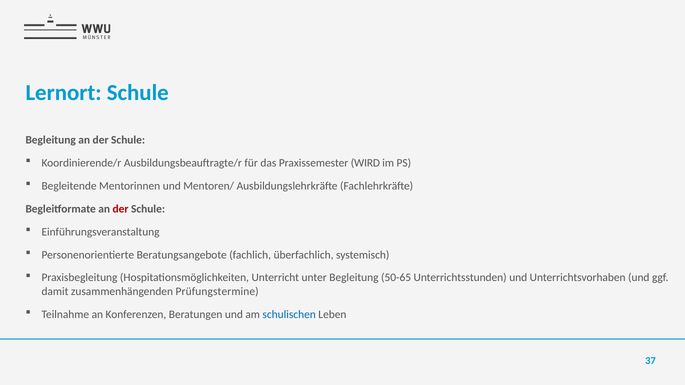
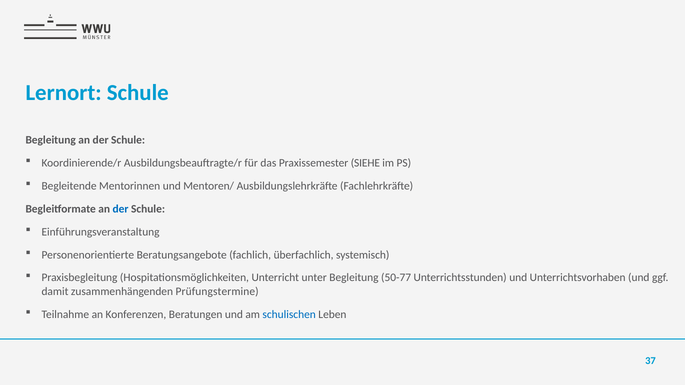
WIRD: WIRD -> SIEHE
der at (121, 209) colour: red -> blue
50-65: 50-65 -> 50-77
